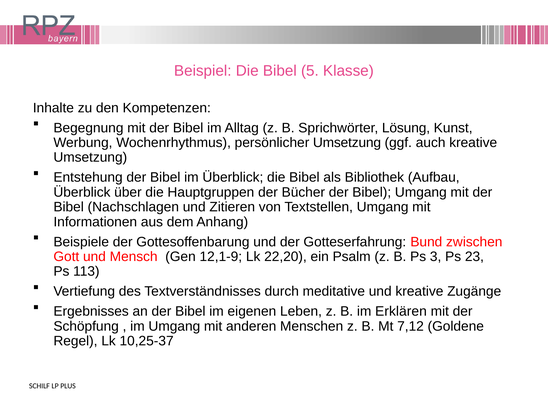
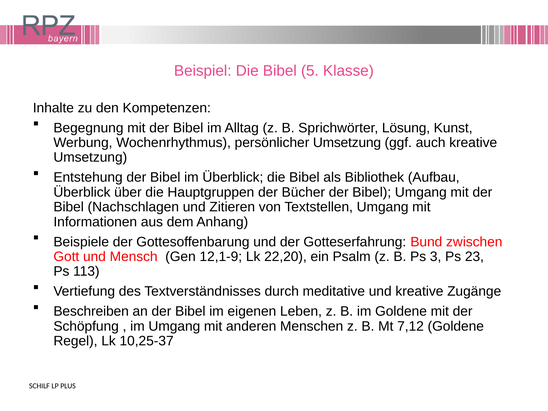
Ergebnisses: Ergebnisses -> Beschreiben
im Erklären: Erklären -> Goldene
